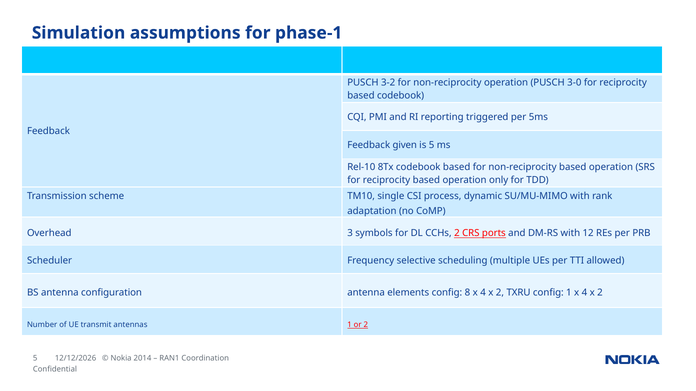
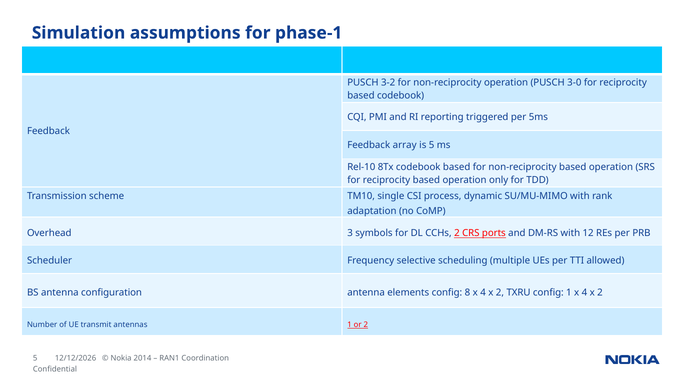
given: given -> array
